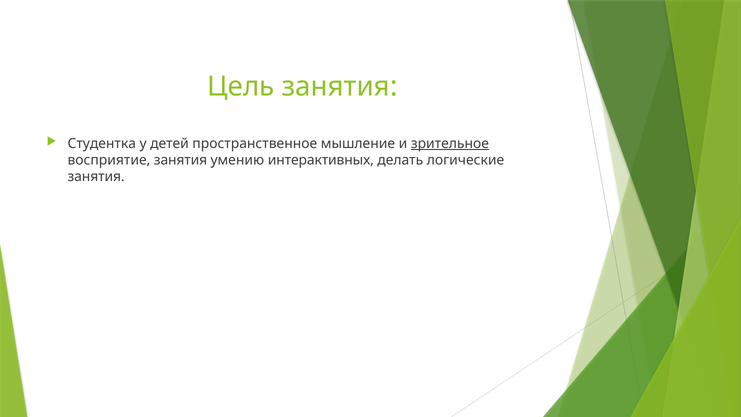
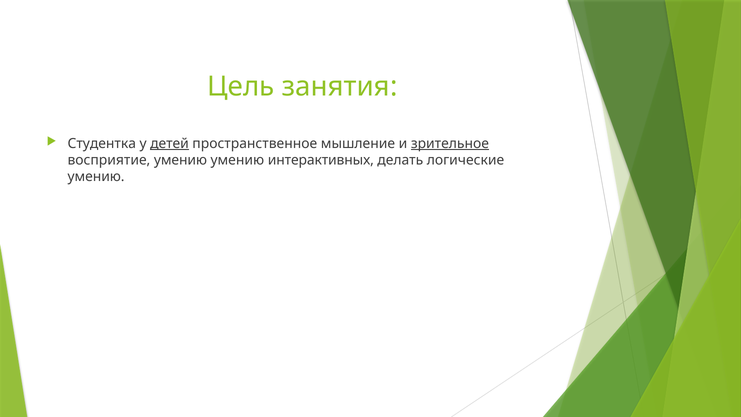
детей underline: none -> present
восприятие занятия: занятия -> умению
занятия at (96, 177): занятия -> умению
